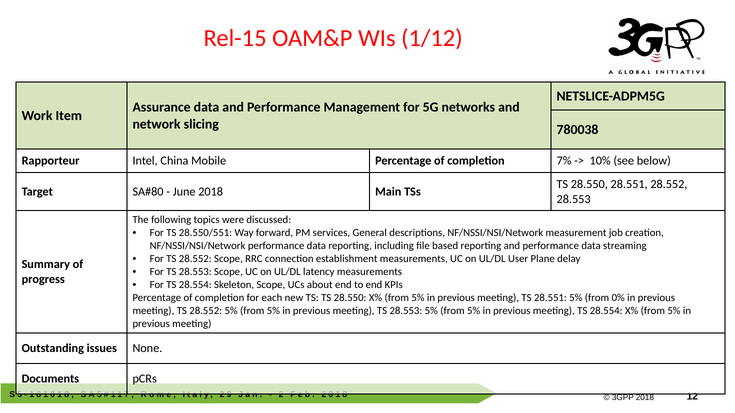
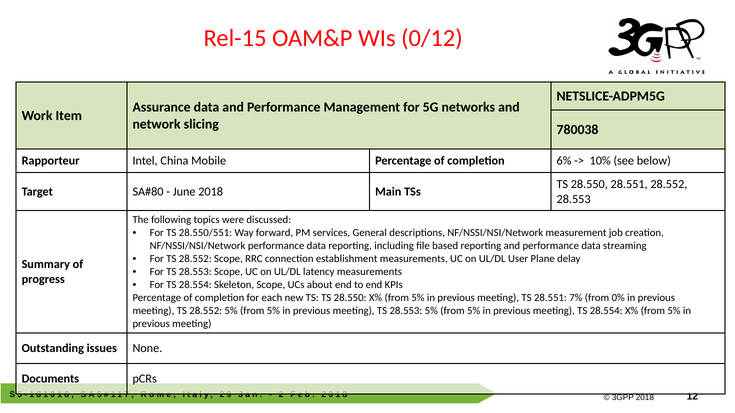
1/12: 1/12 -> 0/12
7%: 7% -> 6%
28.551 5%: 5% -> 7%
